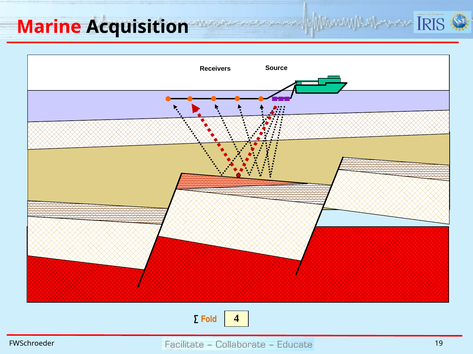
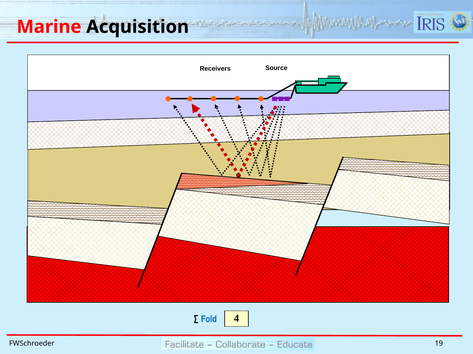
Fold colour: orange -> blue
